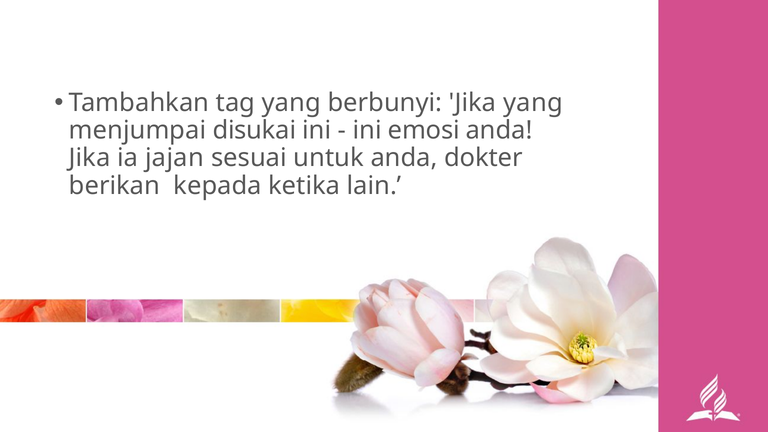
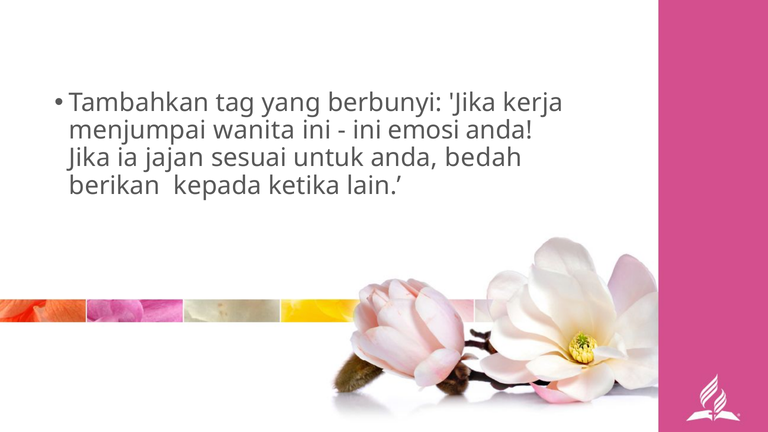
Jika yang: yang -> kerja
disukai: disukai -> wanita
dokter: dokter -> bedah
